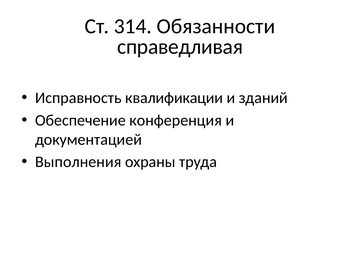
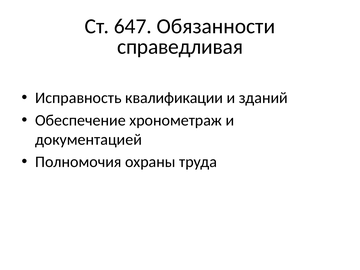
314: 314 -> 647
конференция: конференция -> хронометраж
Выполнения: Выполнения -> Полномочия
